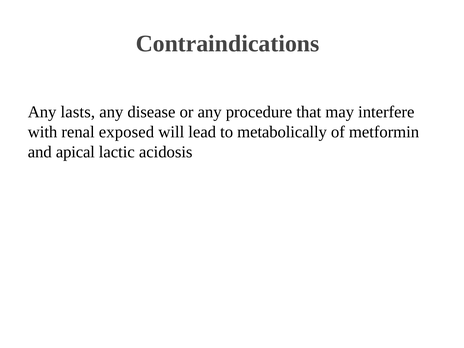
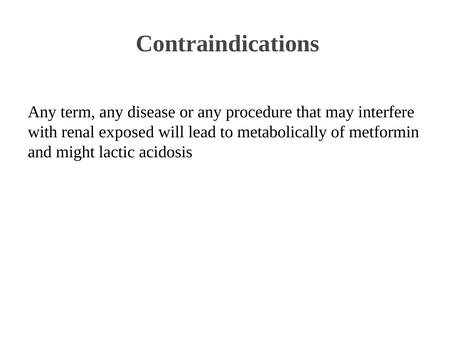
lasts: lasts -> term
apical: apical -> might
